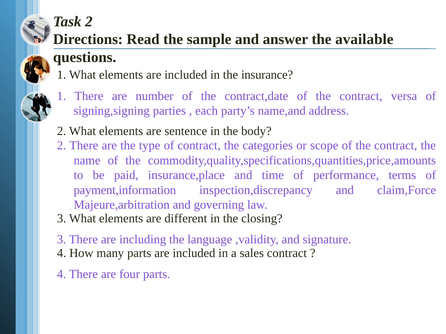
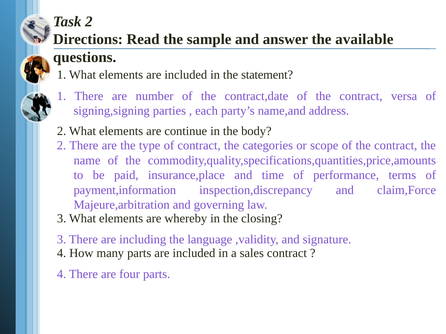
insurance: insurance -> statement
sentence: sentence -> continue
different: different -> whereby
